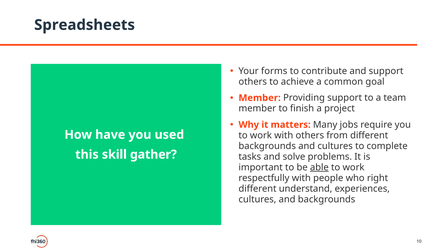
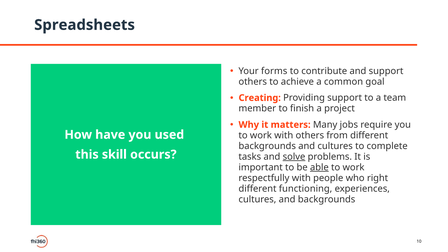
Member at (260, 98): Member -> Creating
gather: gather -> occurs
solve underline: none -> present
understand: understand -> functioning
